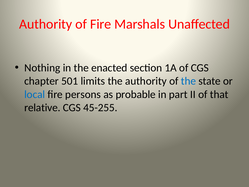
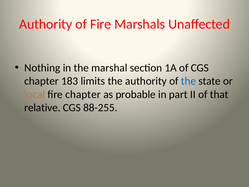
enacted: enacted -> marshal
501: 501 -> 183
local colour: blue -> orange
fire persons: persons -> chapter
45-255: 45-255 -> 88-255
